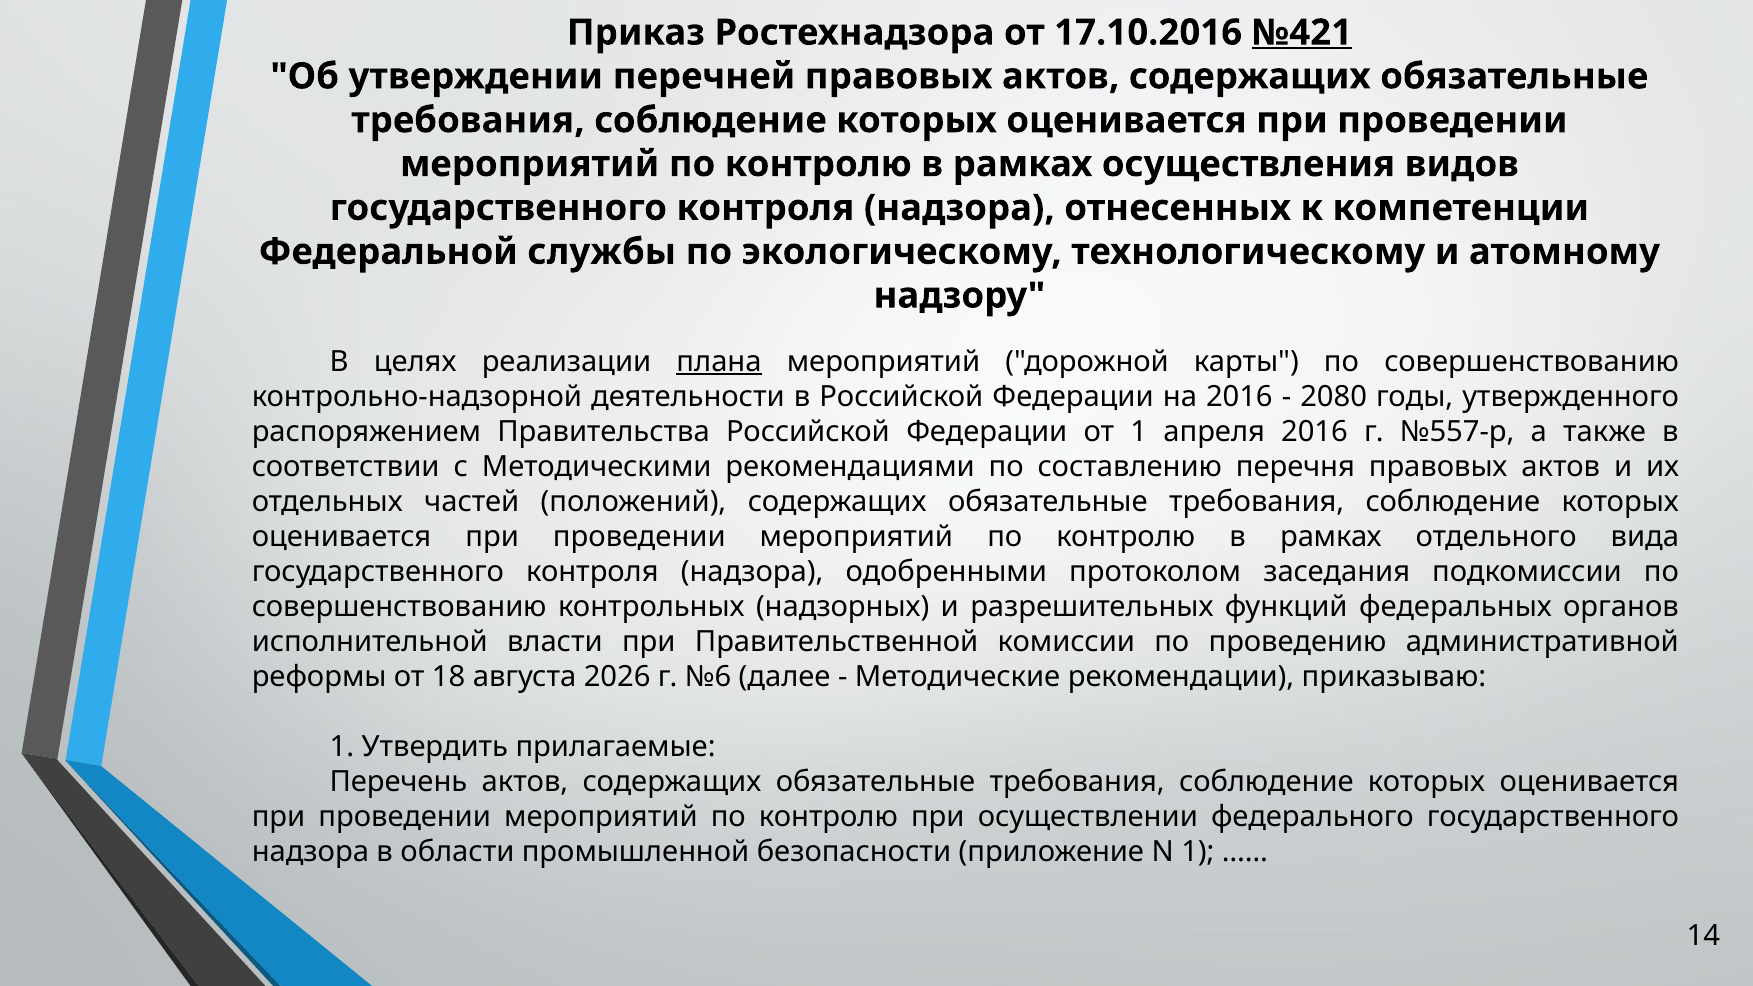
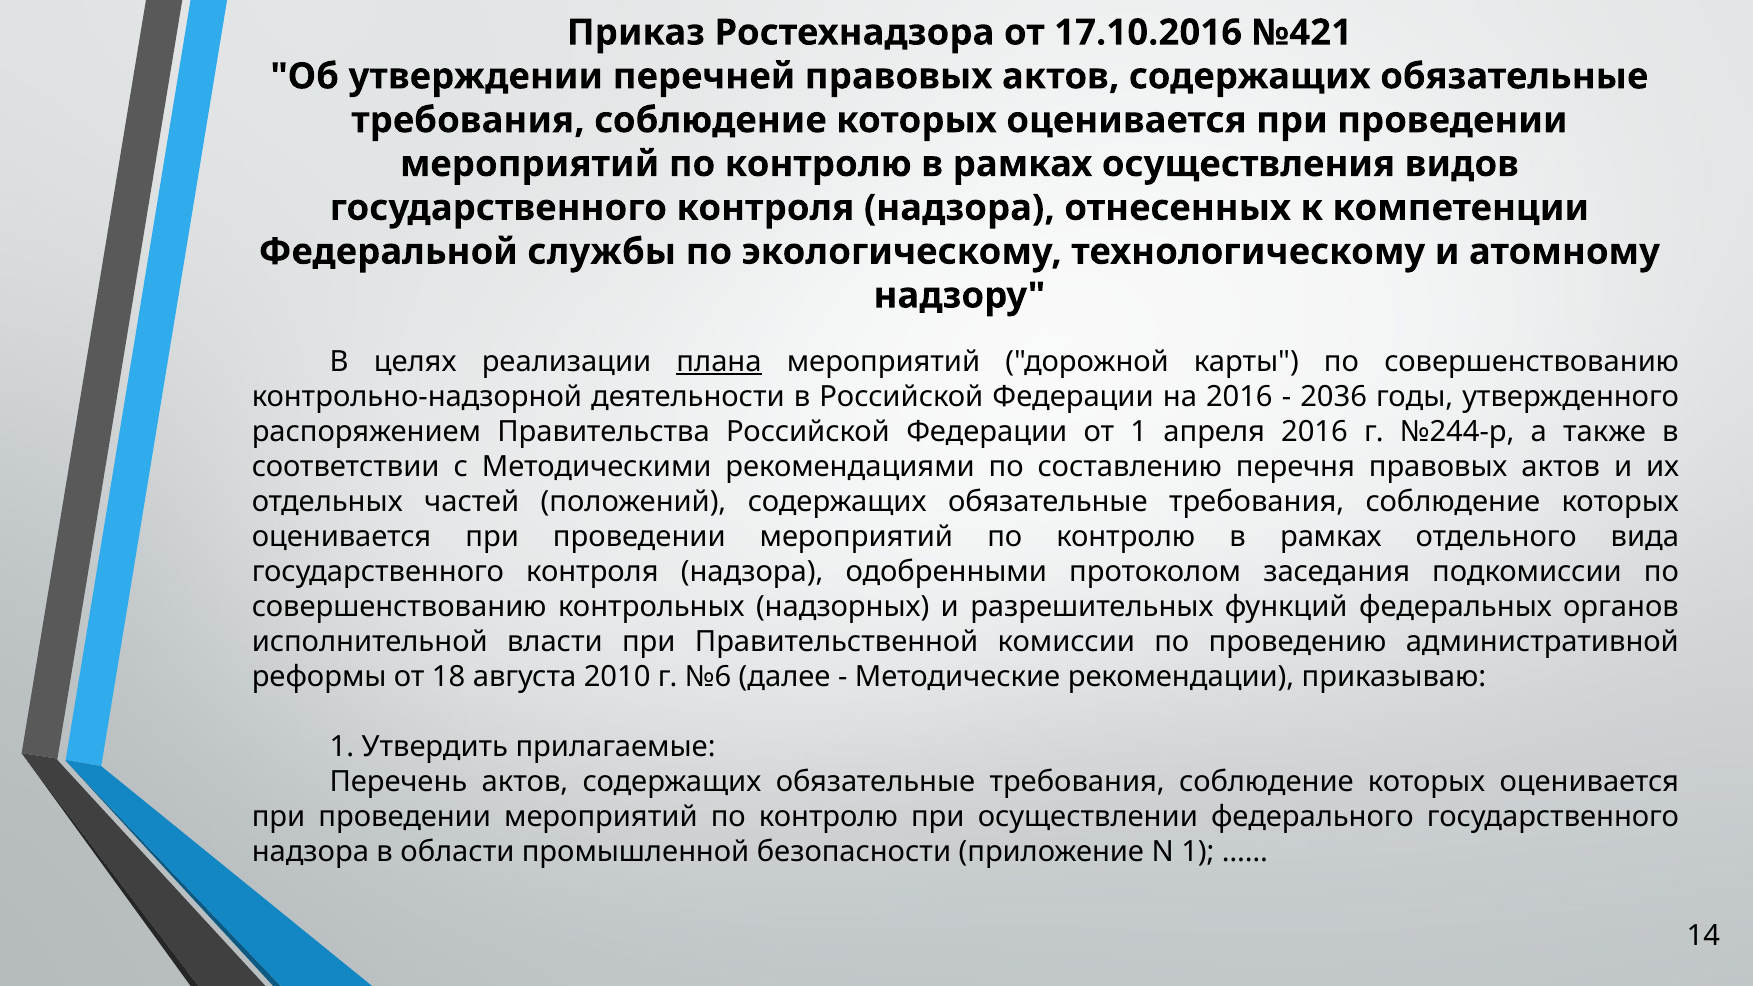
№421 underline: present -> none
2080: 2080 -> 2036
№557-р: №557-р -> №244-р
2026: 2026 -> 2010
